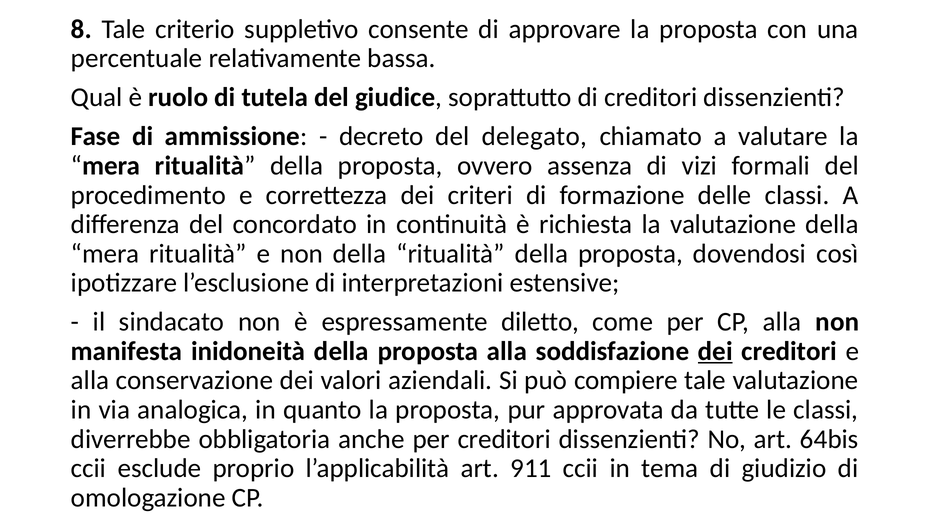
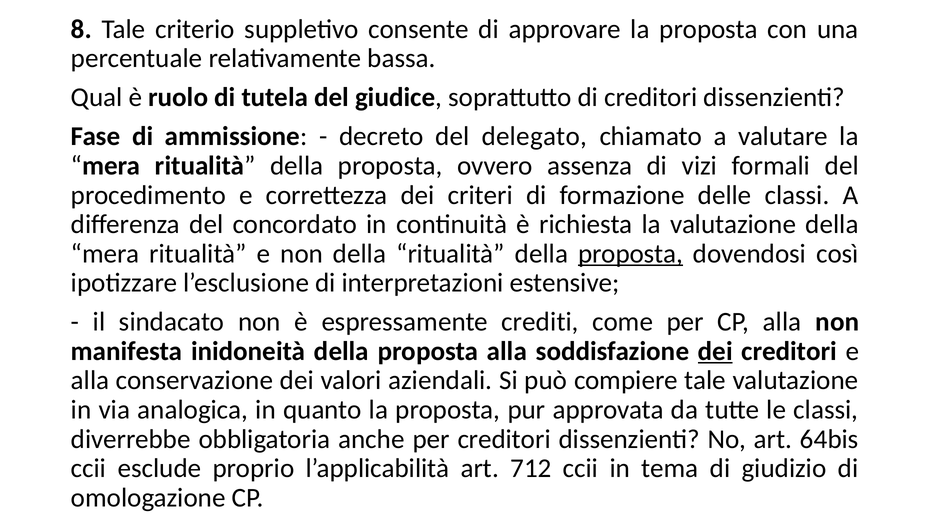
proposta at (630, 254) underline: none -> present
diletto: diletto -> crediti
911: 911 -> 712
